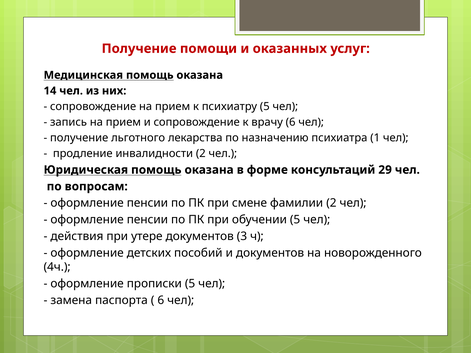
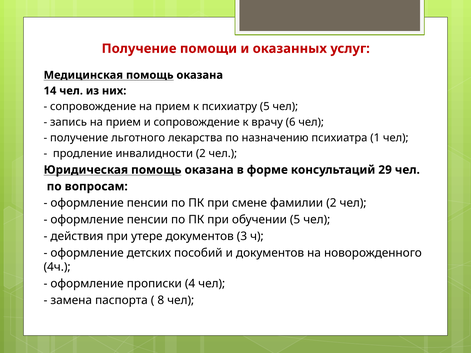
прописки 5: 5 -> 4
6 at (161, 300): 6 -> 8
